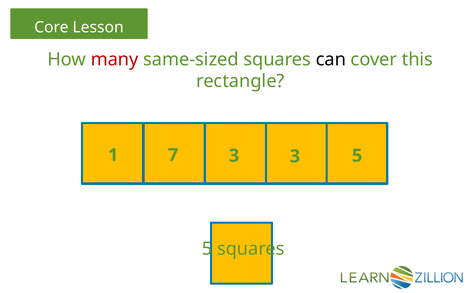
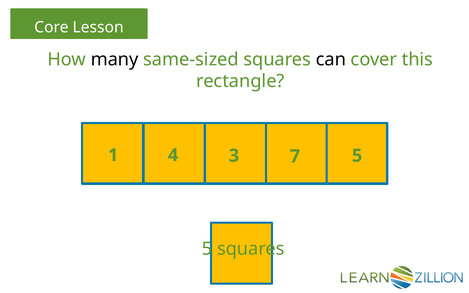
many colour: red -> black
7: 7 -> 4
3 3: 3 -> 7
